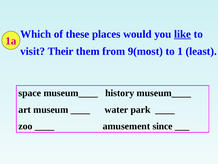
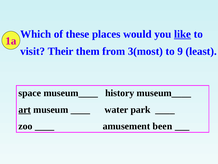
9(most: 9(most -> 3(most
1: 1 -> 9
art underline: none -> present
since: since -> been
